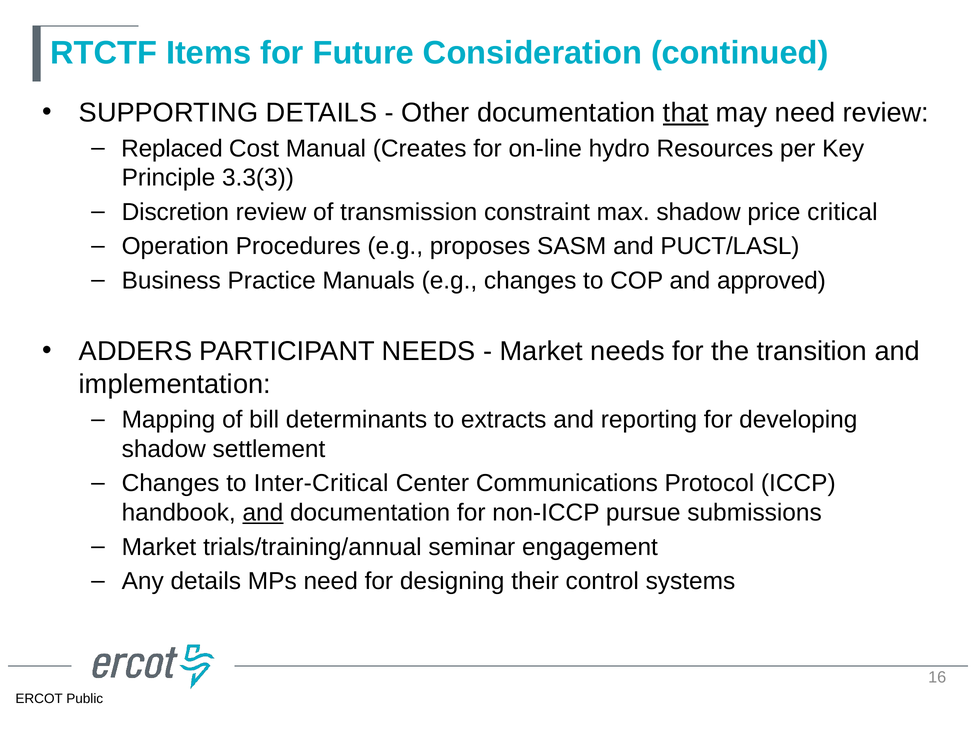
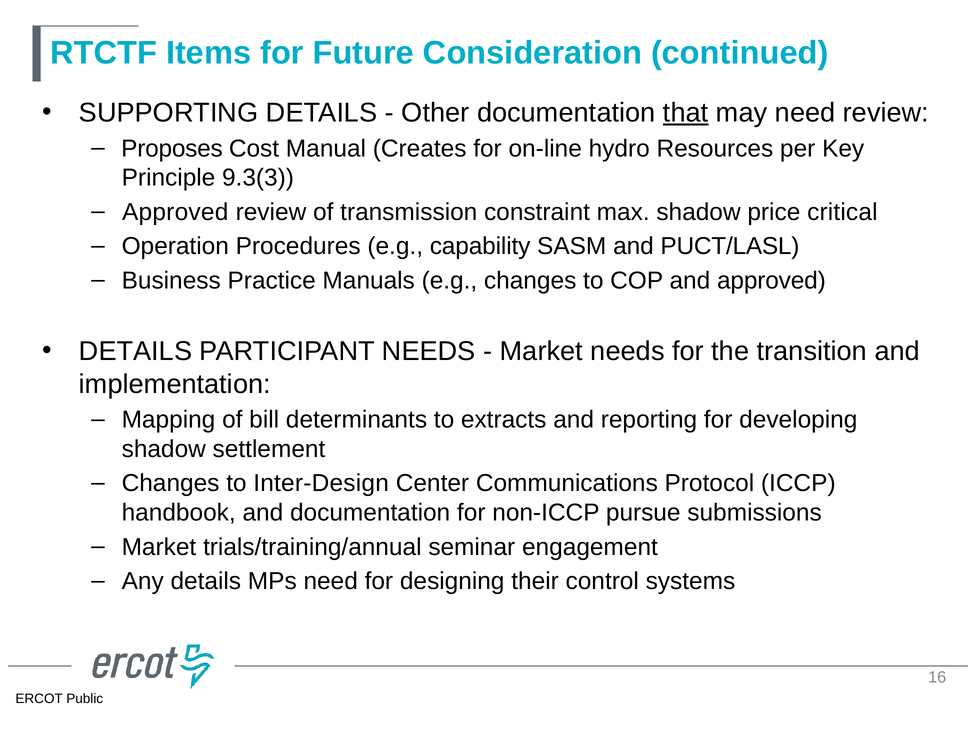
Replaced: Replaced -> Proposes
3.3(3: 3.3(3 -> 9.3(3
Discretion at (175, 212): Discretion -> Approved
proposes: proposes -> capability
ADDERS at (136, 351): ADDERS -> DETAILS
Inter-Critical: Inter-Critical -> Inter-Design
and at (263, 512) underline: present -> none
